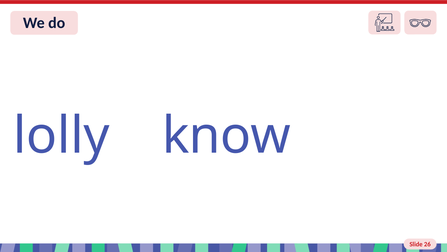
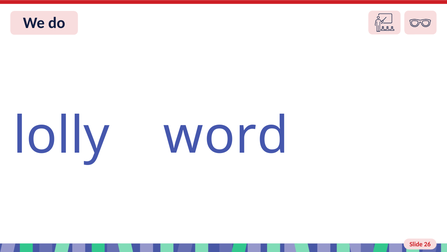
know: know -> word
